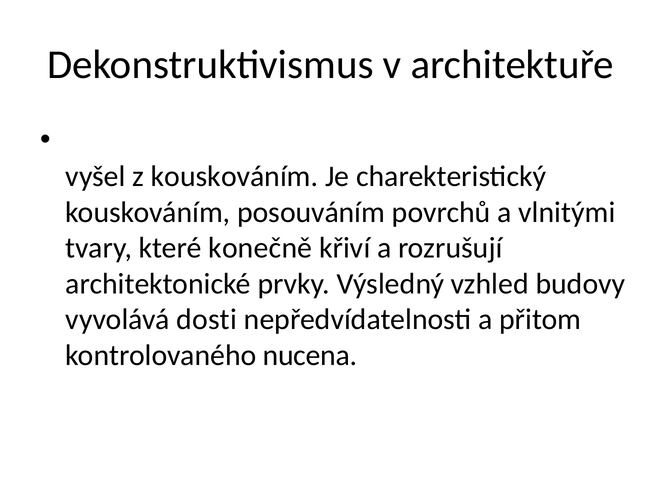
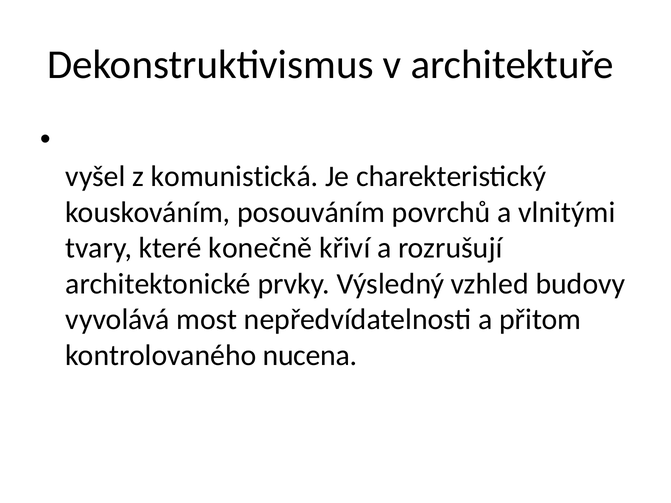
z kouskováním: kouskováním -> komunistická
dosti: dosti -> most
